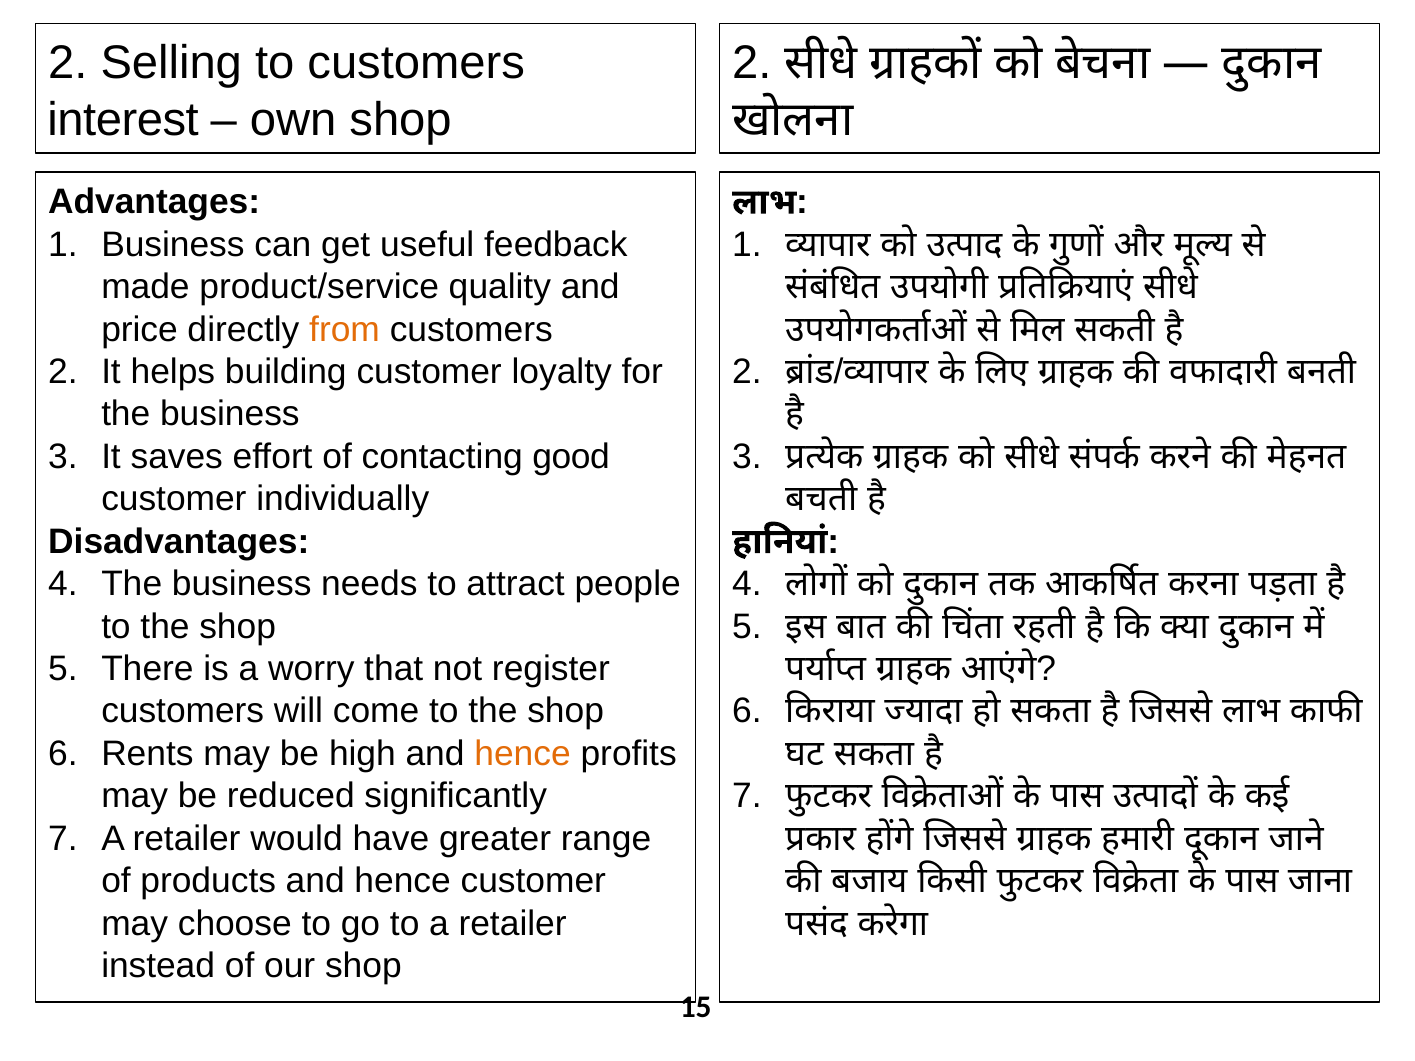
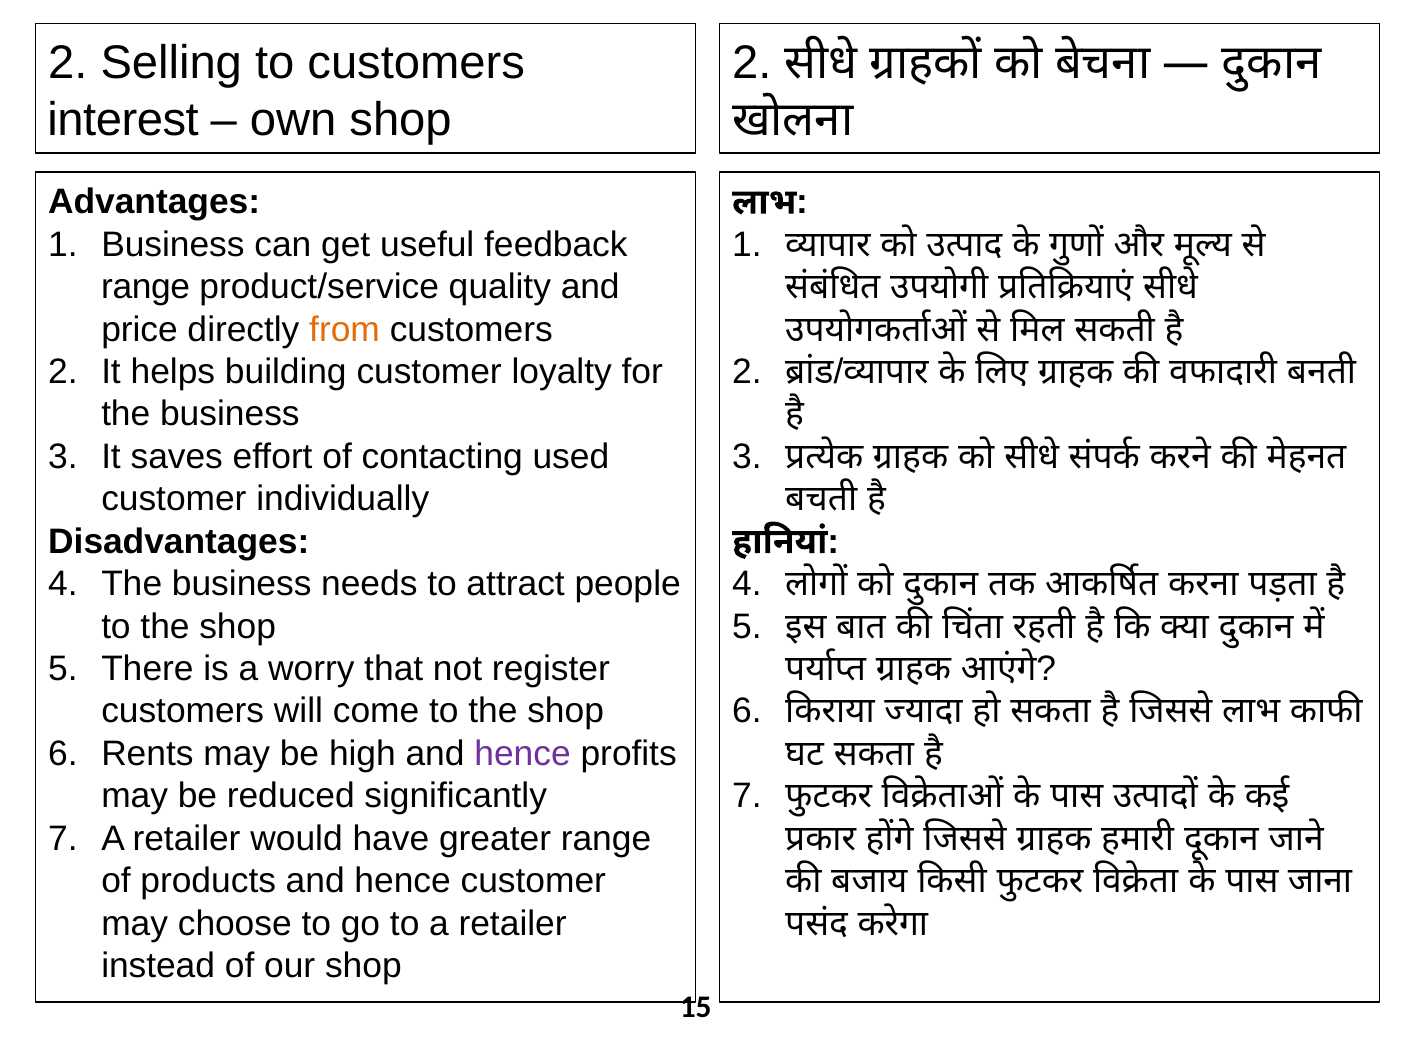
made at (145, 287): made -> range
good: good -> used
hence at (523, 754) colour: orange -> purple
